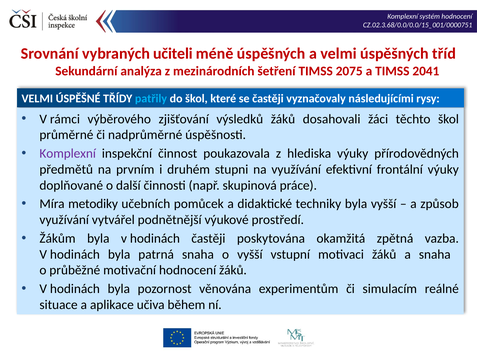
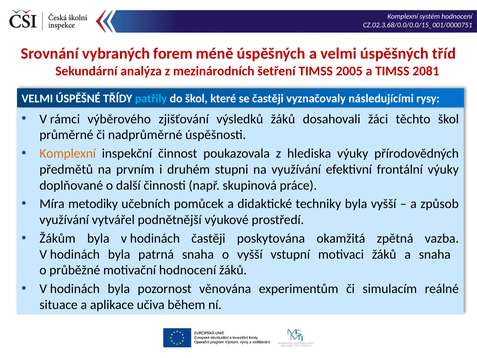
učiteli: učiteli -> forem
2075: 2075 -> 2005
2041: 2041 -> 2081
Komplexní at (68, 153) colour: purple -> orange
